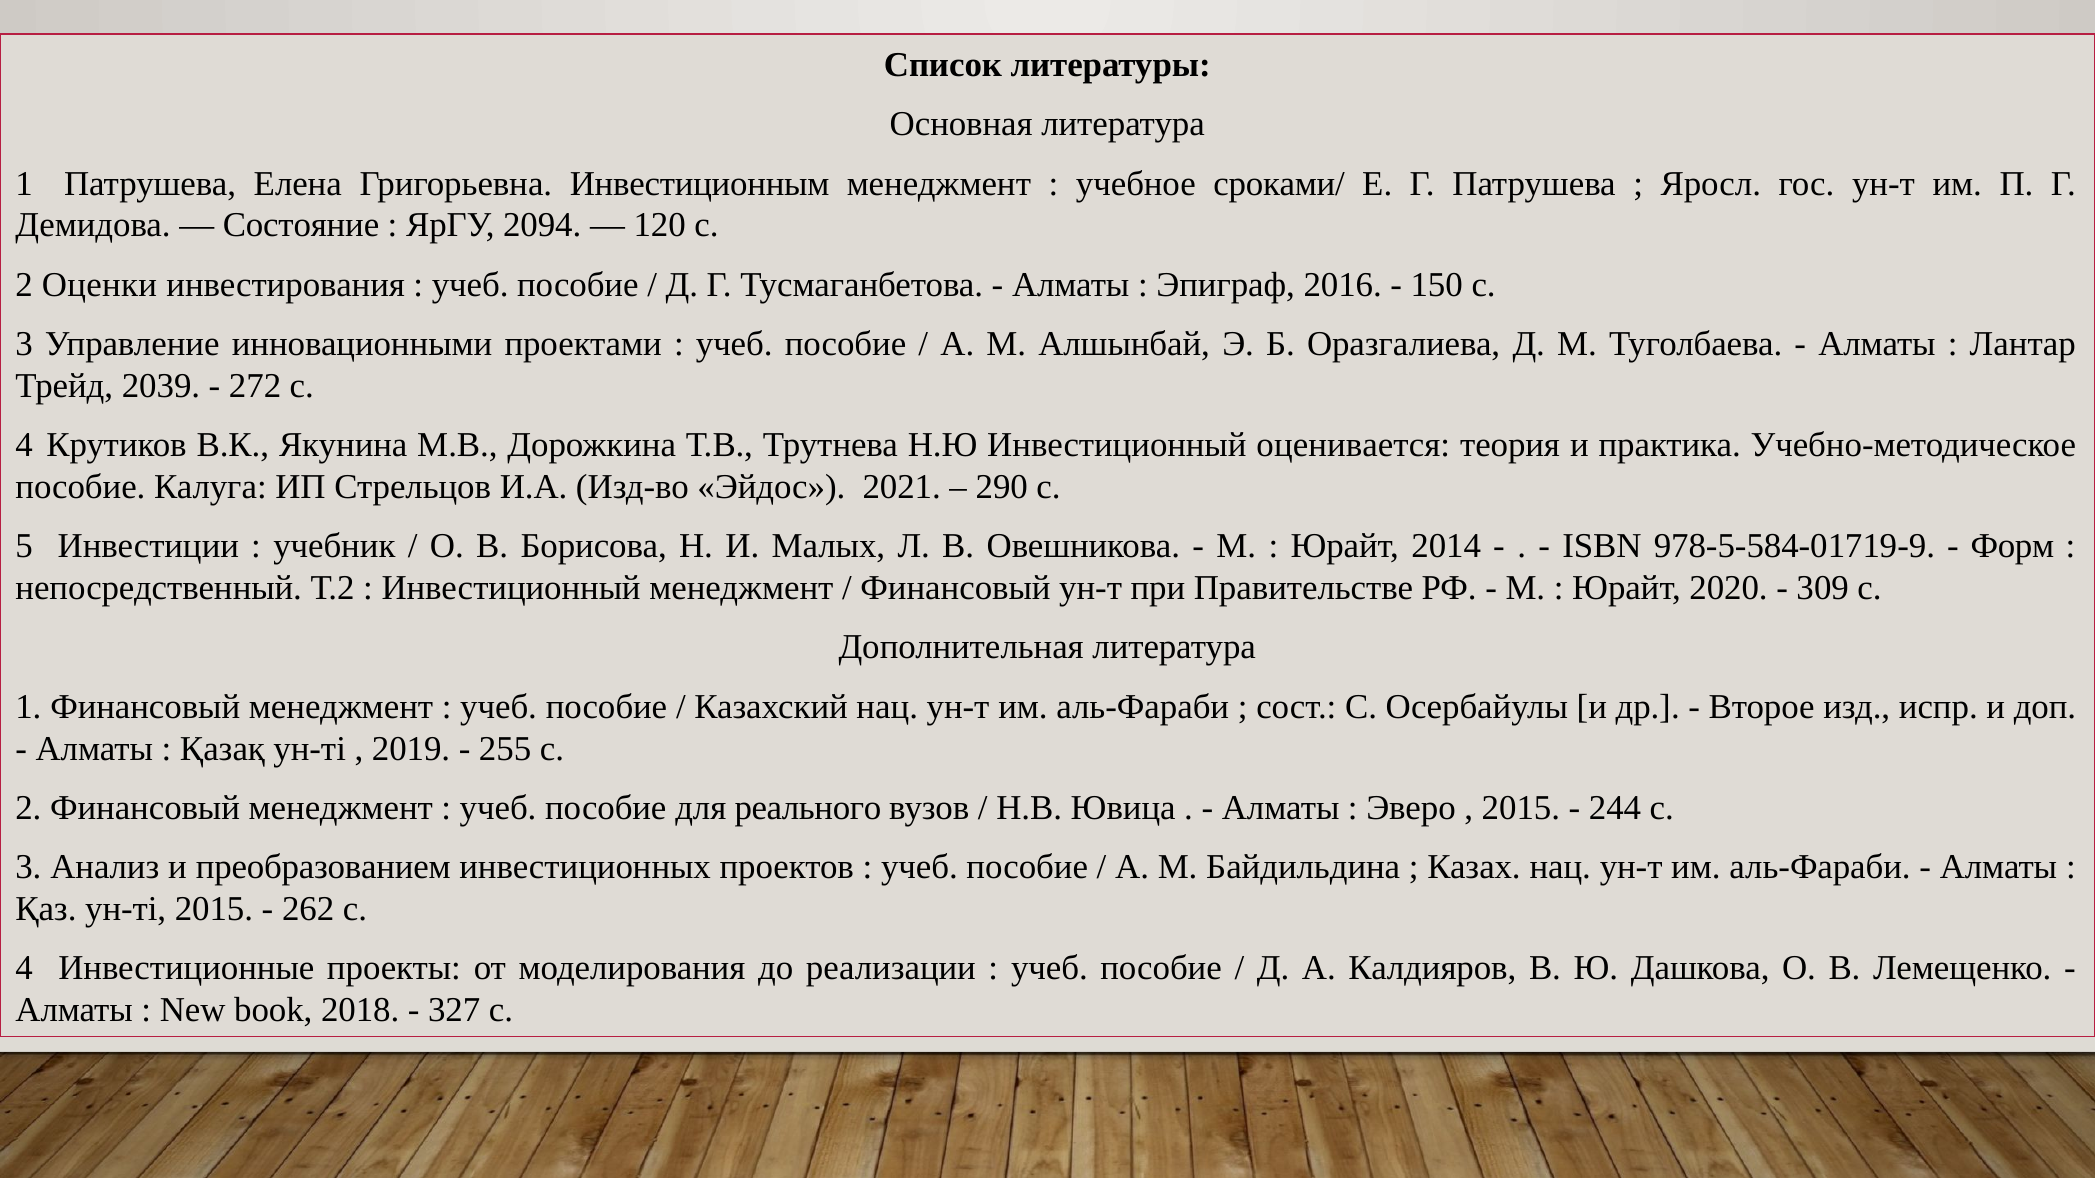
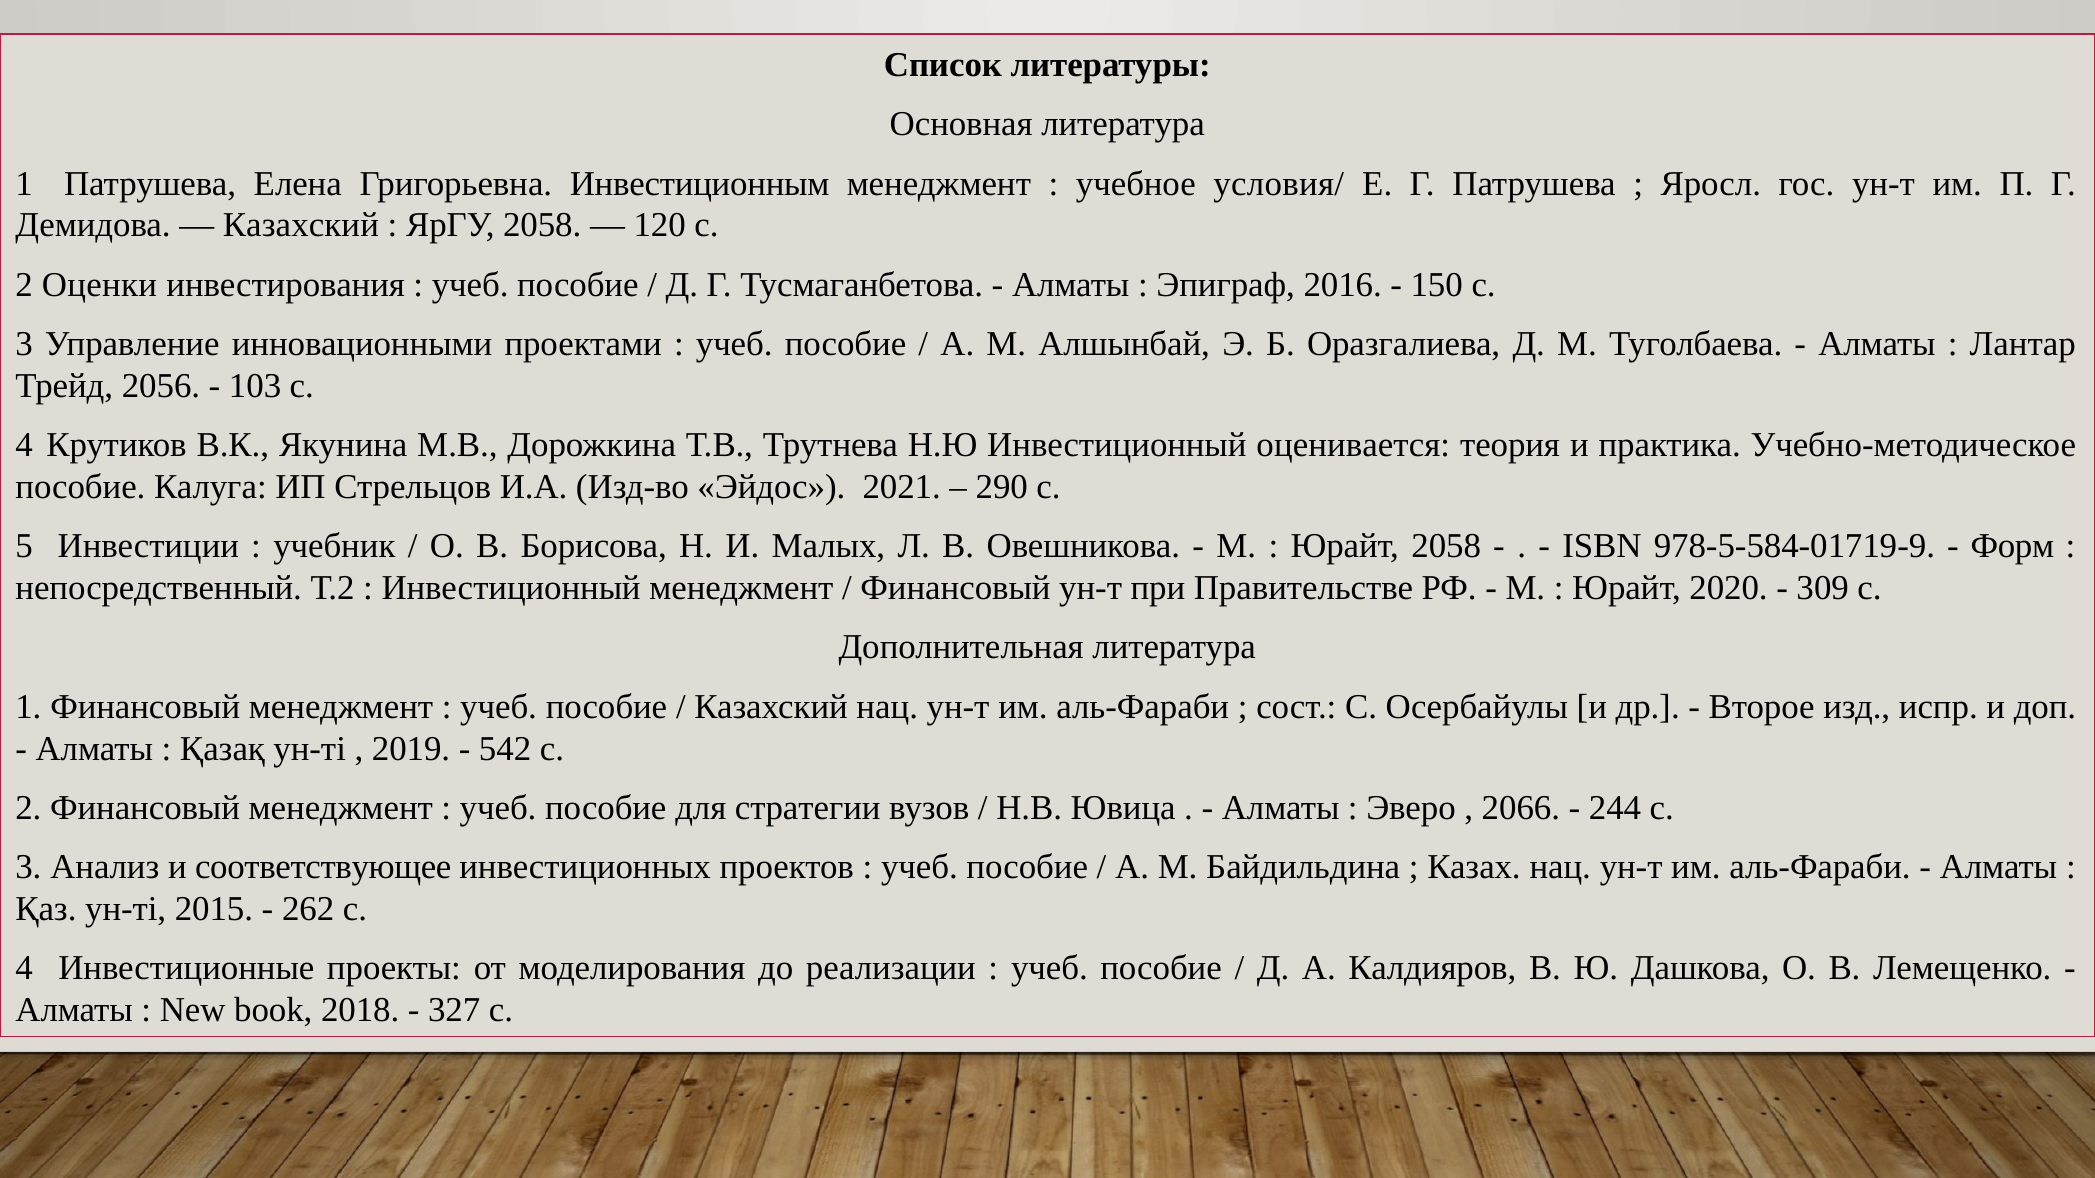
сроками/: сроками/ -> условия/
Состояние at (301, 225): Состояние -> Казахский
ЯрГУ 2094: 2094 -> 2058
2039: 2039 -> 2056
272: 272 -> 103
Юрайт 2014: 2014 -> 2058
255: 255 -> 542
реального: реального -> стратегии
2015 at (1521, 808): 2015 -> 2066
преобразованием: преобразованием -> соответствующее
